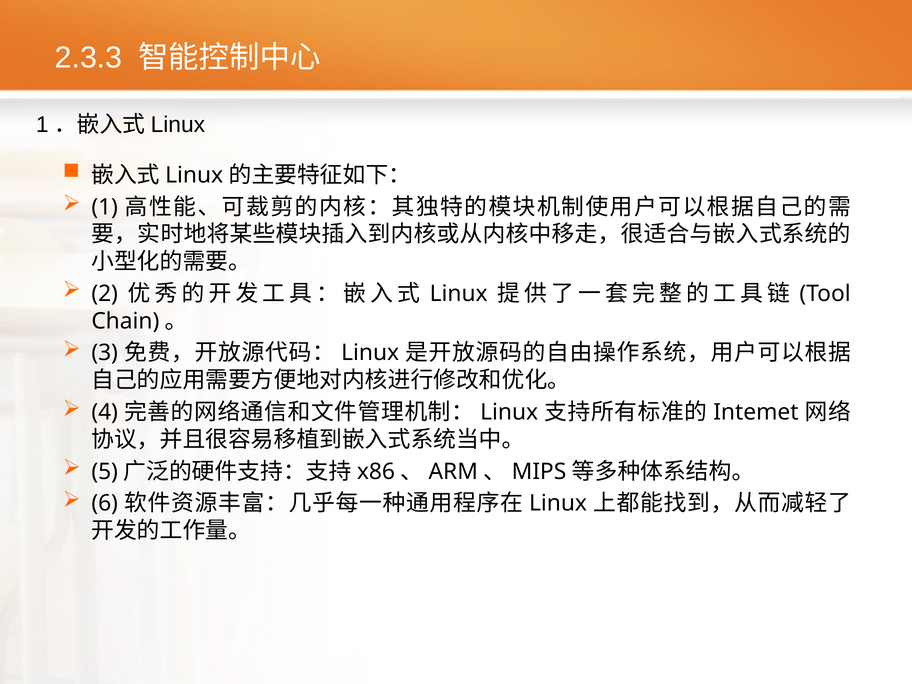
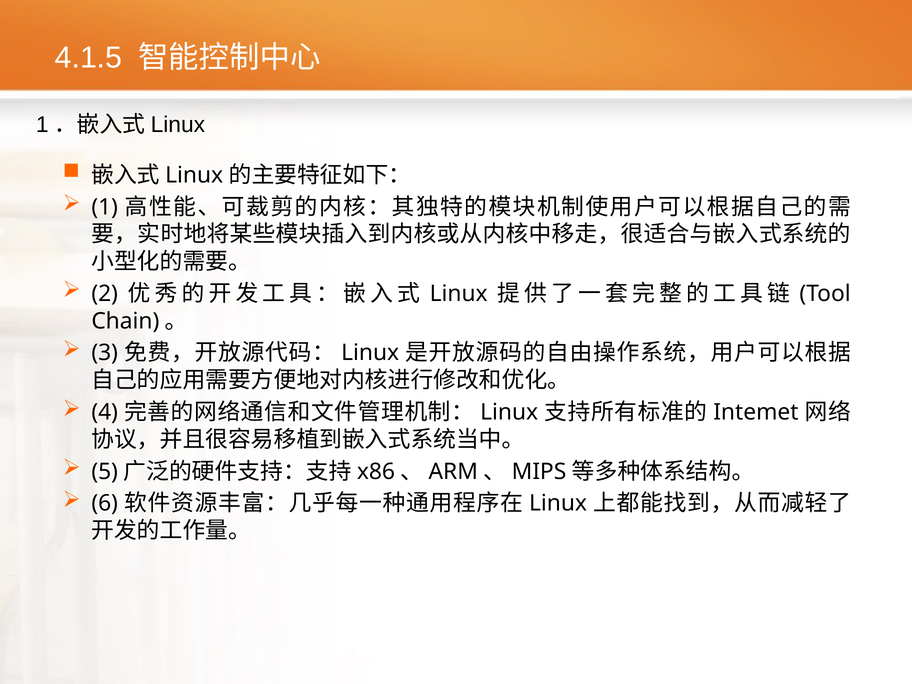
2.3.3: 2.3.3 -> 4.1.5
